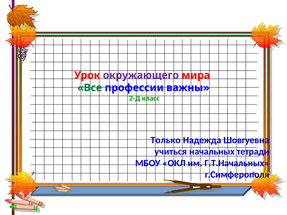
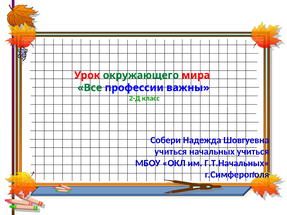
окружающего colour: purple -> green
Только: Только -> Собери
начальных тетради: тетради -> учиться
